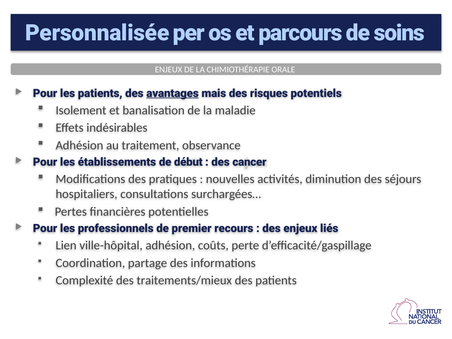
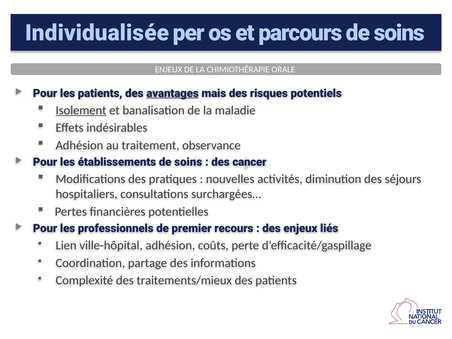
Personnalisée: Personnalisée -> Individualisée
Isolement underline: none -> present
établissements de début: début -> soins
